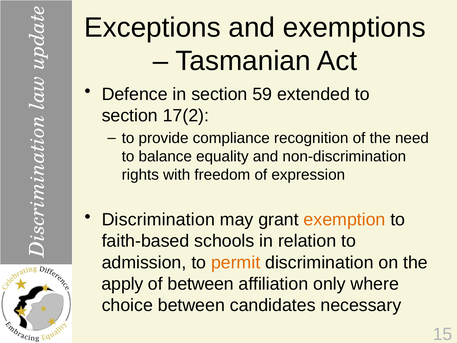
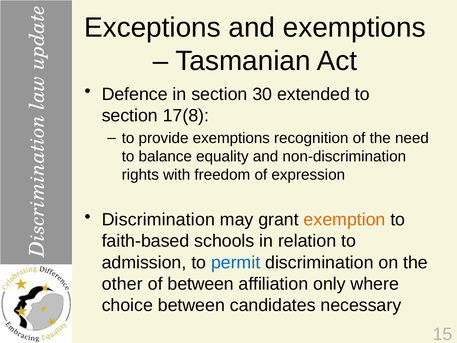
59: 59 -> 30
17(2: 17(2 -> 17(8
provide compliance: compliance -> exemptions
permit colour: orange -> blue
apply: apply -> other
